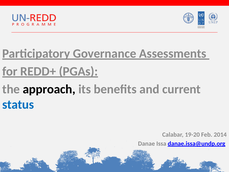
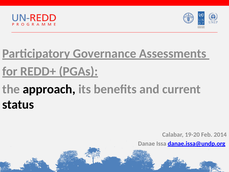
status colour: blue -> black
